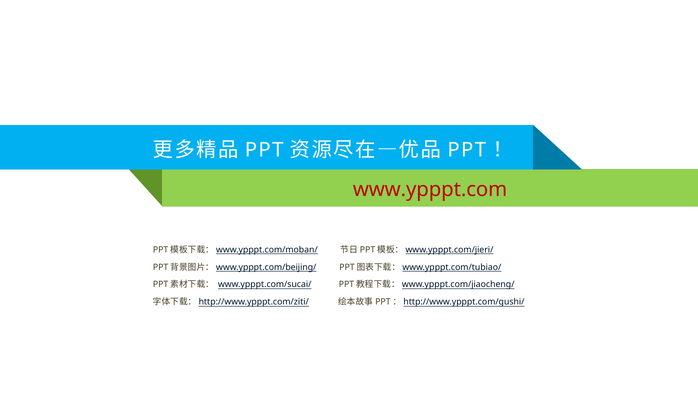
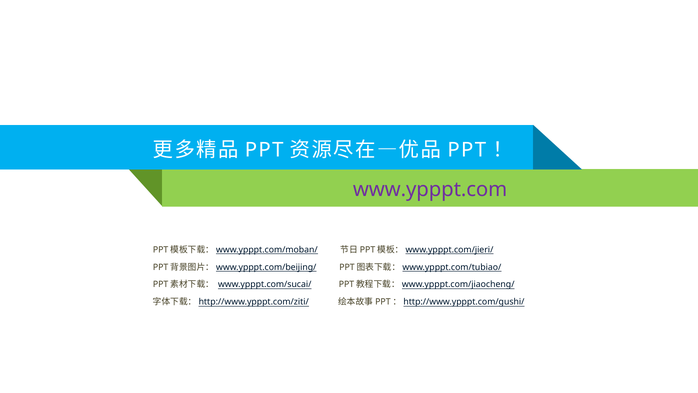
www.ypppt.com colour: red -> purple
